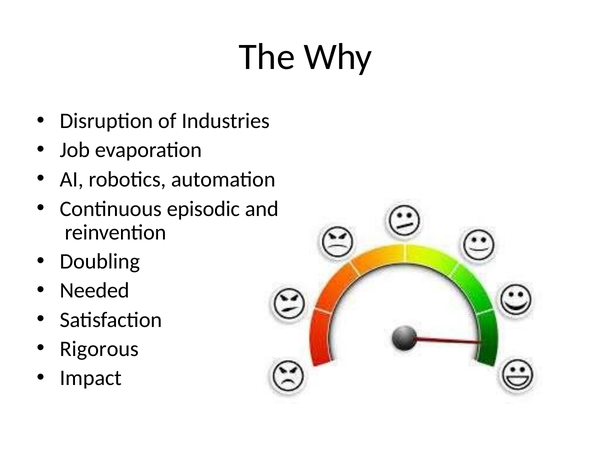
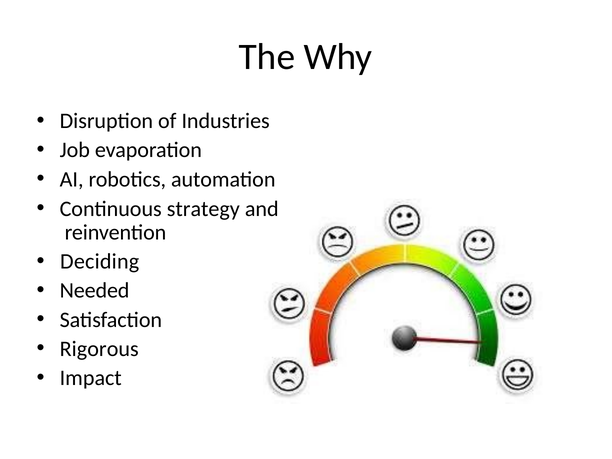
episodic: episodic -> strategy
Doubling: Doubling -> Deciding
